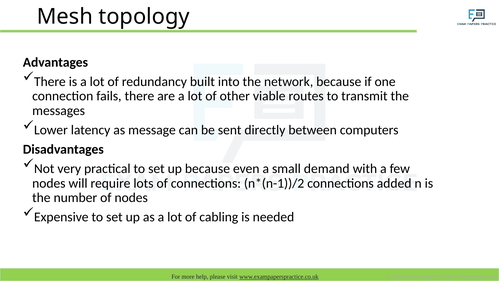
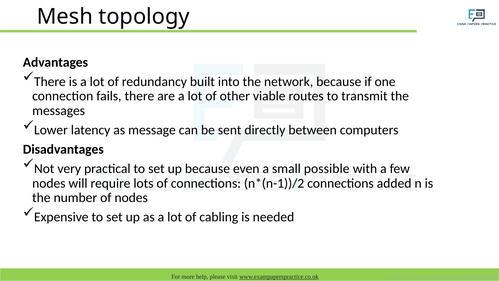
demand: demand -> possible
